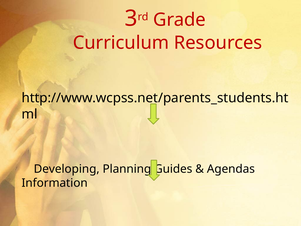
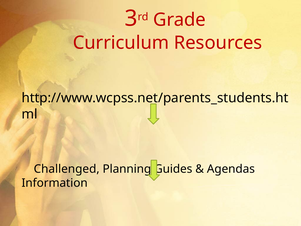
Developing: Developing -> Challenged
